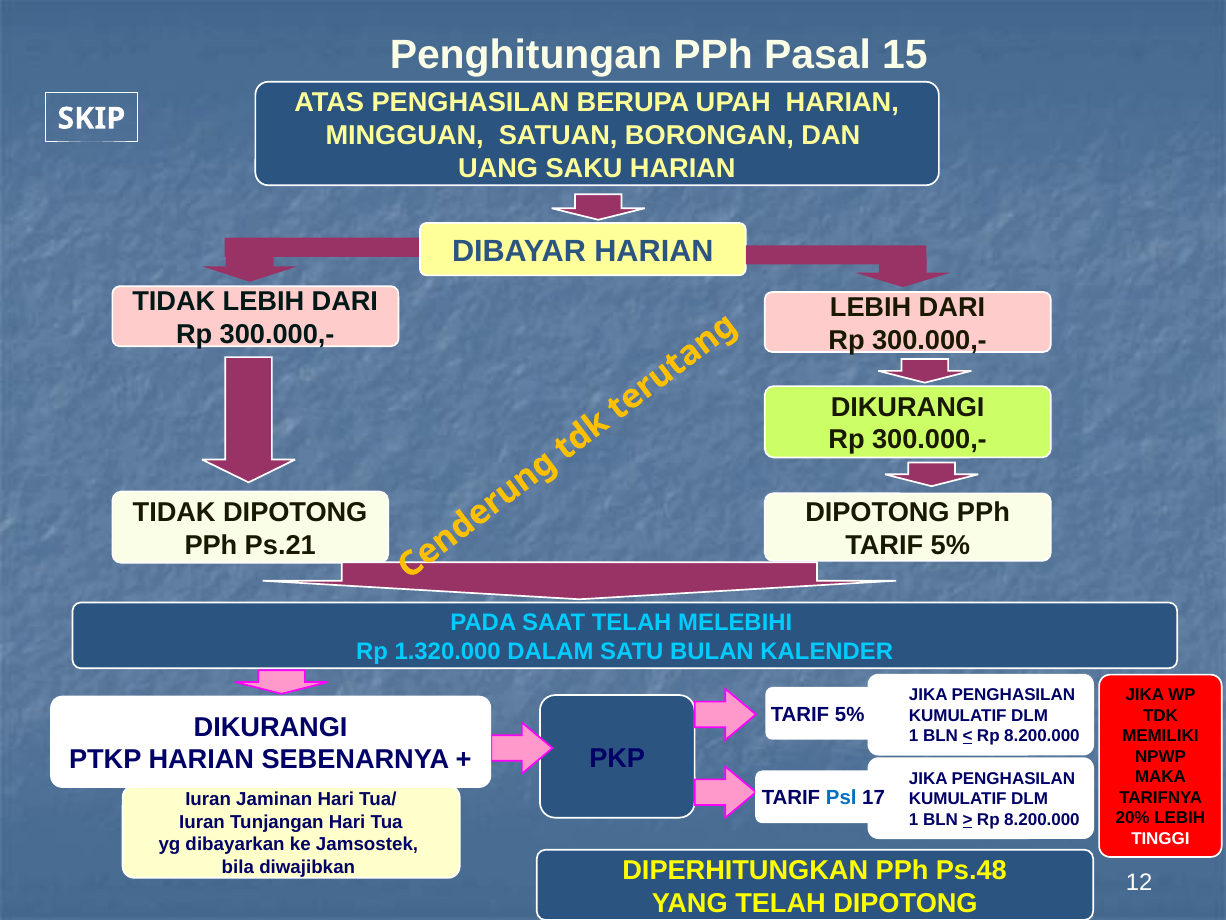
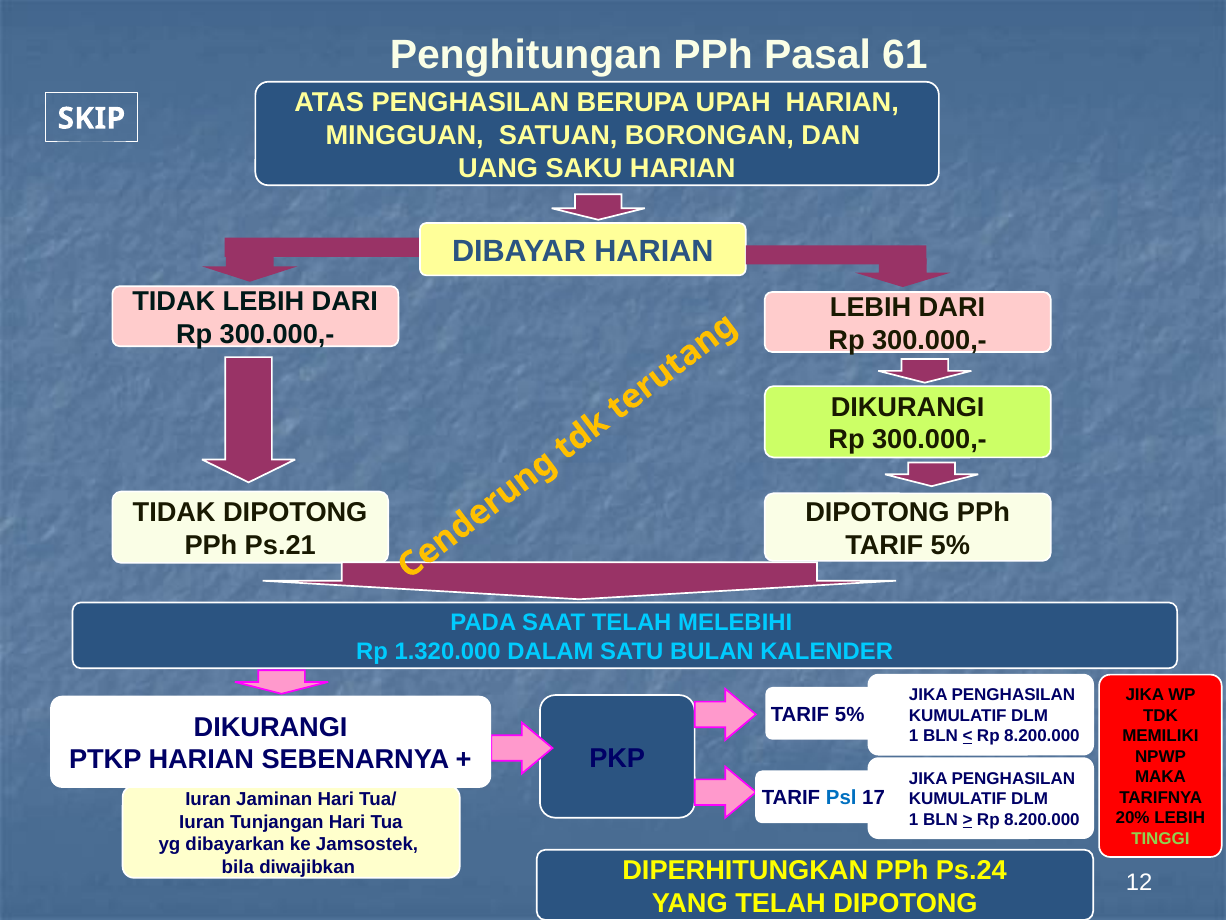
15: 15 -> 61
TINGGI colour: white -> light green
Ps.48: Ps.48 -> Ps.24
